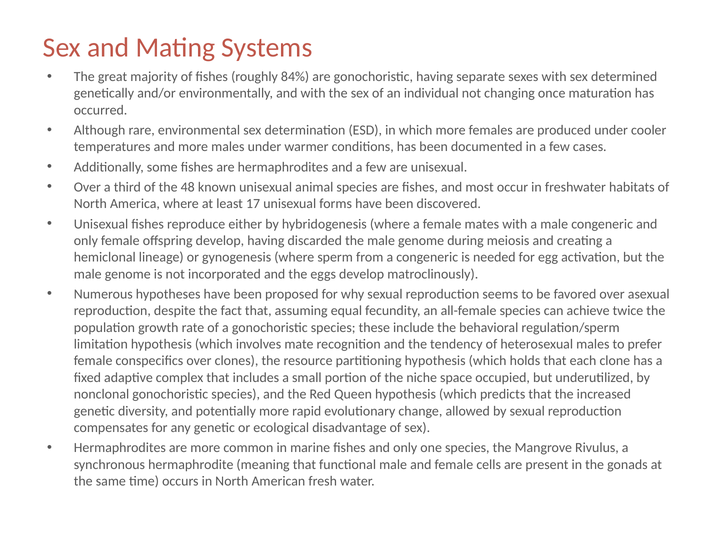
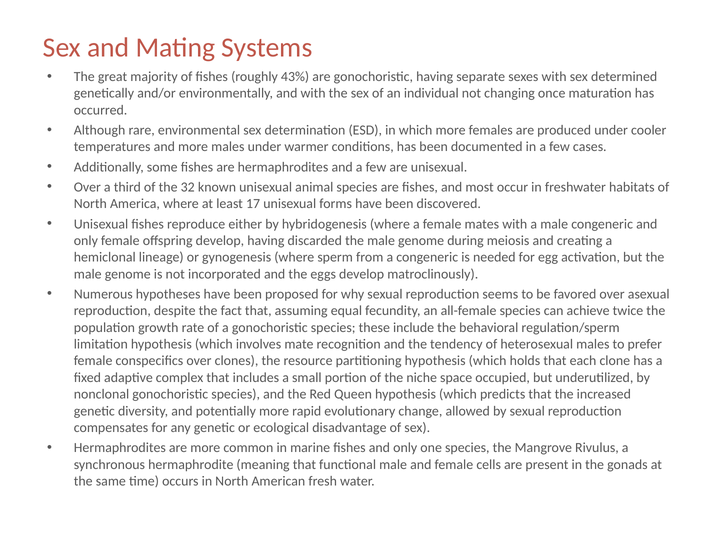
84%: 84% -> 43%
48: 48 -> 32
